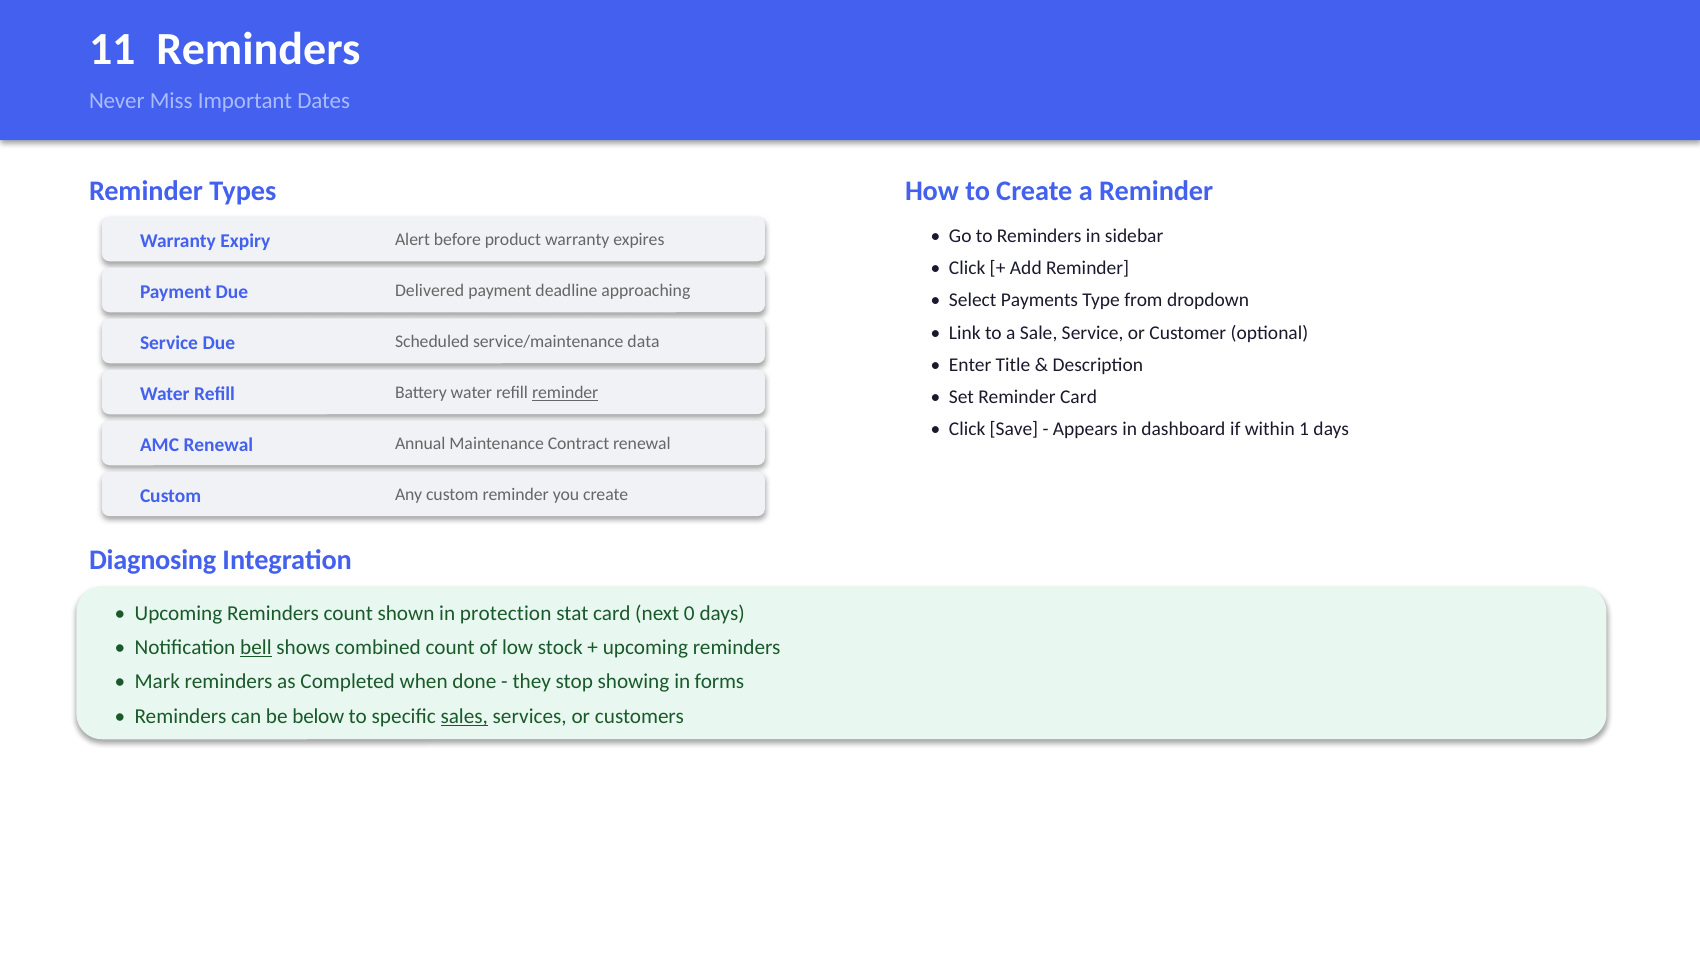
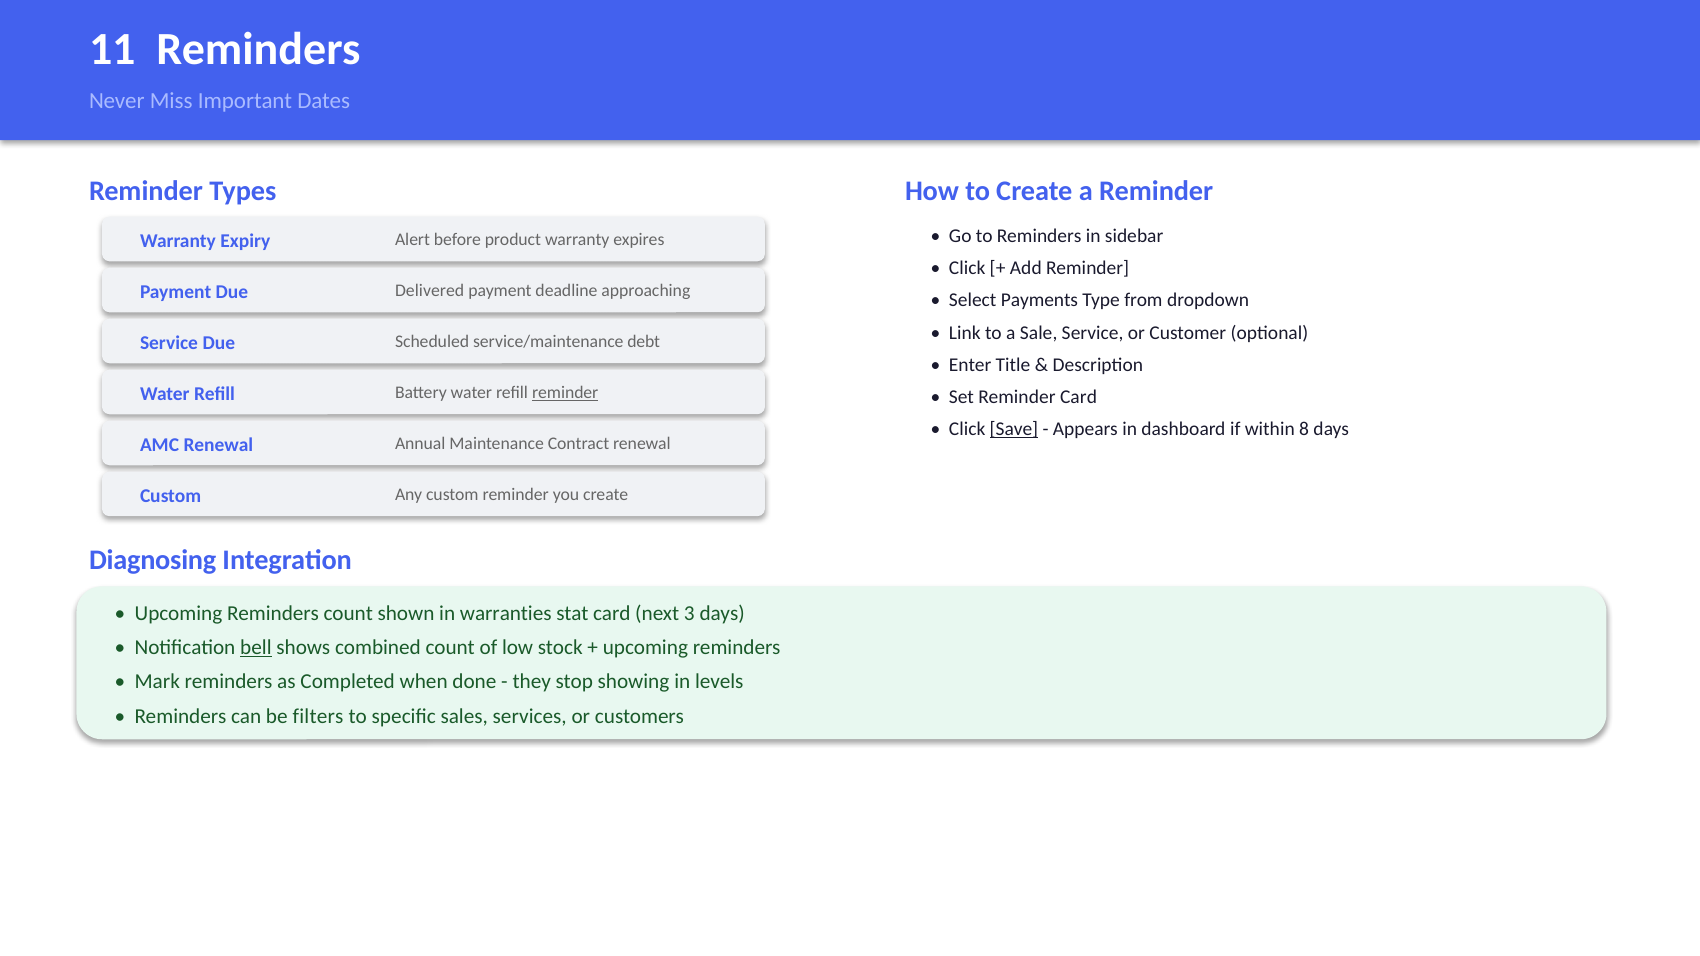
data: data -> debt
Save underline: none -> present
1: 1 -> 8
protection: protection -> warranties
0: 0 -> 3
forms: forms -> levels
below: below -> filters
sales underline: present -> none
